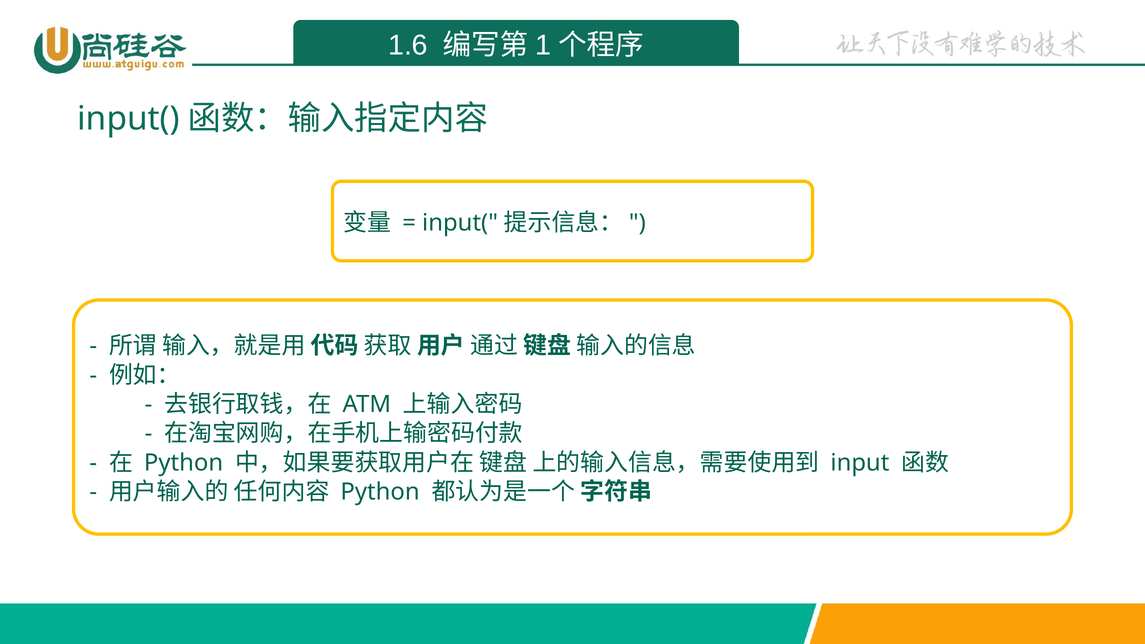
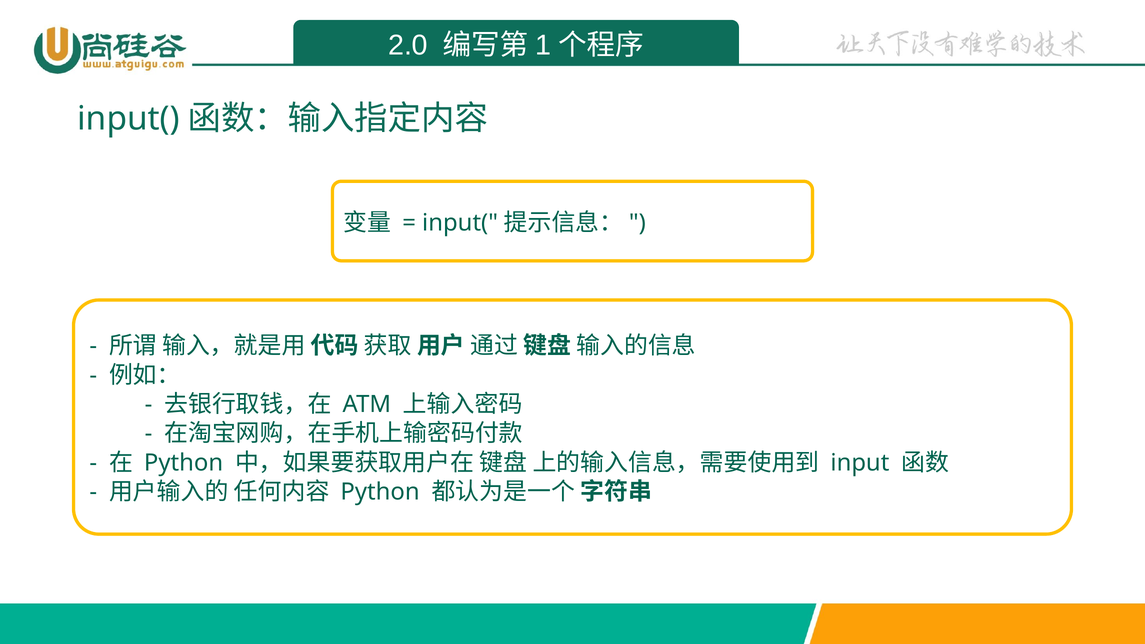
1.6: 1.6 -> 2.0
